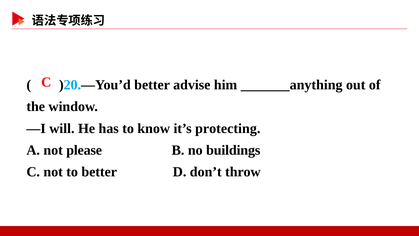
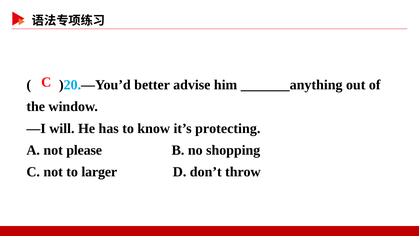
buildings: buildings -> shopping
to better: better -> larger
